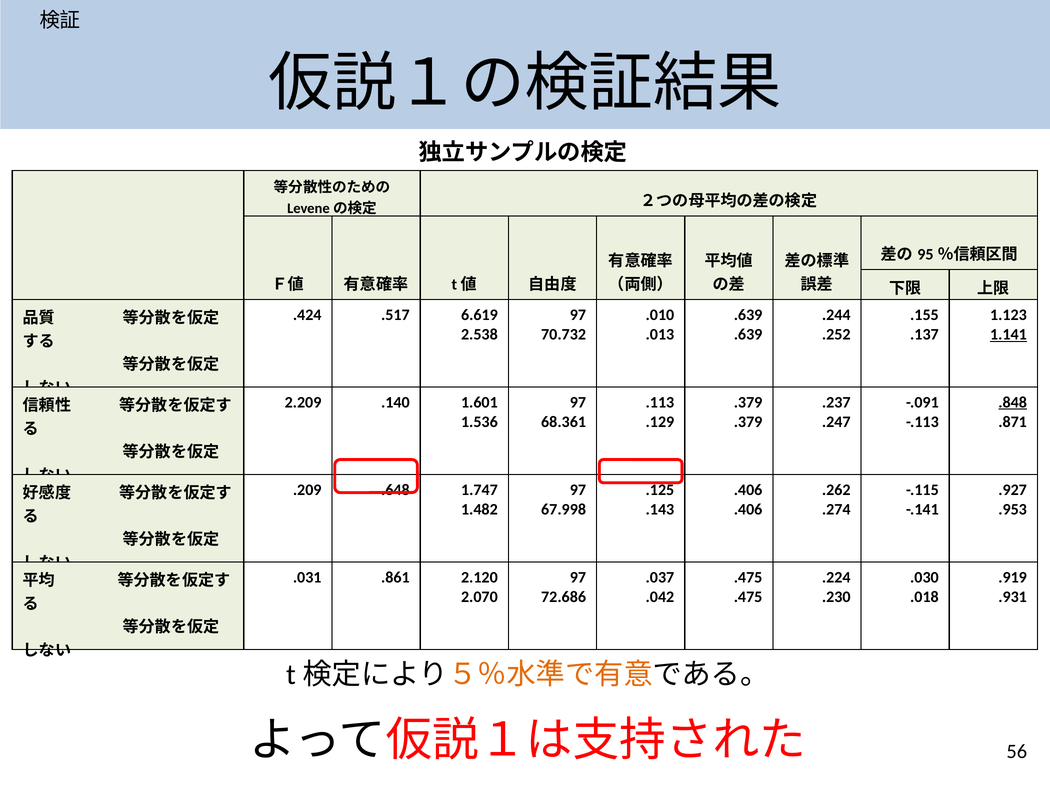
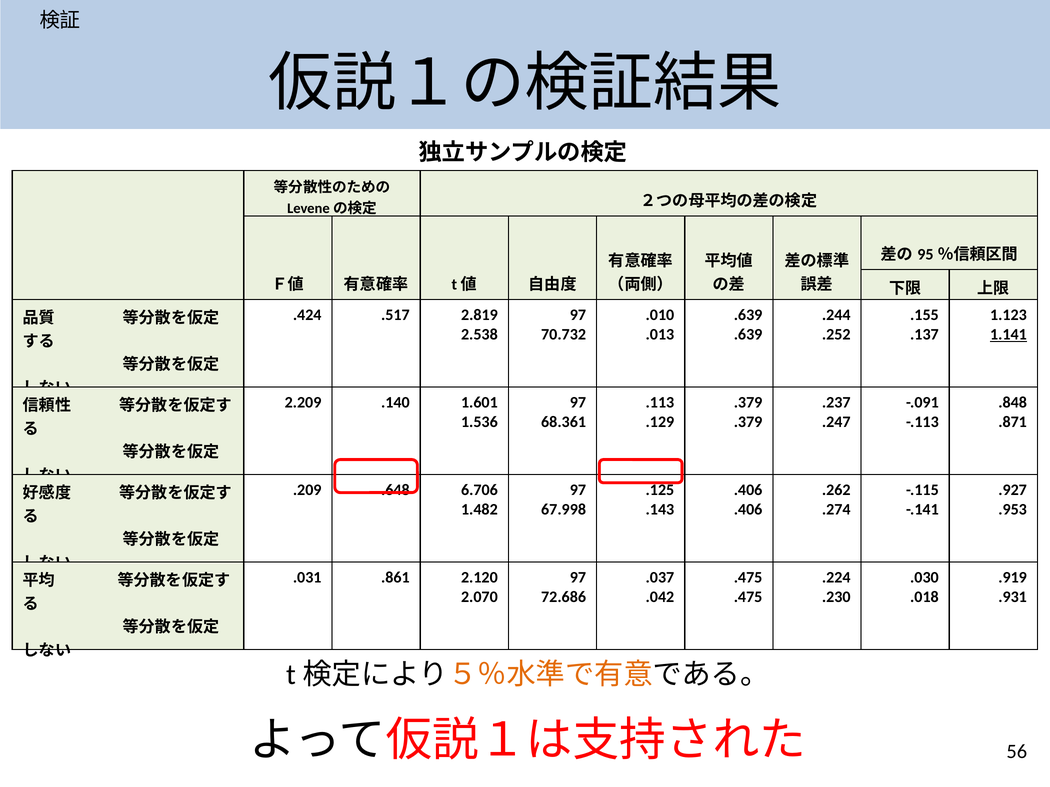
6.619: 6.619 -> 2.819
.848 underline: present -> none
1.747: 1.747 -> 6.706
